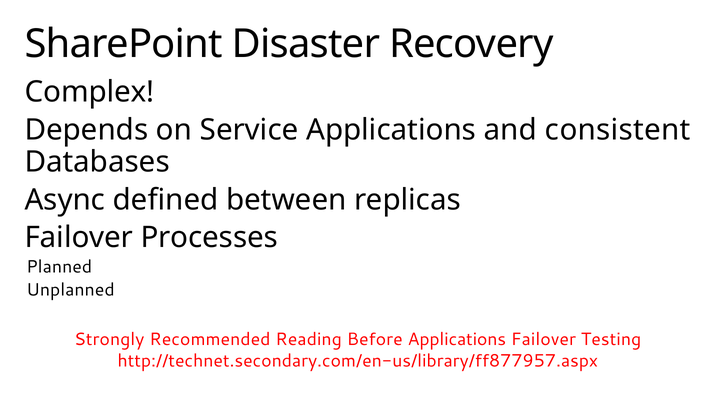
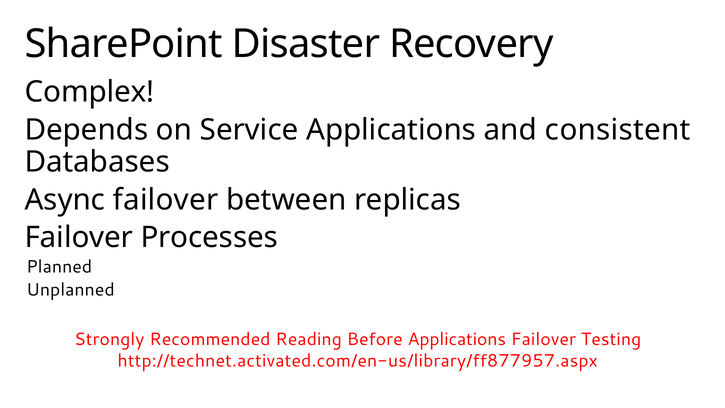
Async defined: defined -> failover
http://technet.secondary.com/en-us/library/ff877957.aspx: http://technet.secondary.com/en-us/library/ff877957.aspx -> http://technet.activated.com/en-us/library/ff877957.aspx
